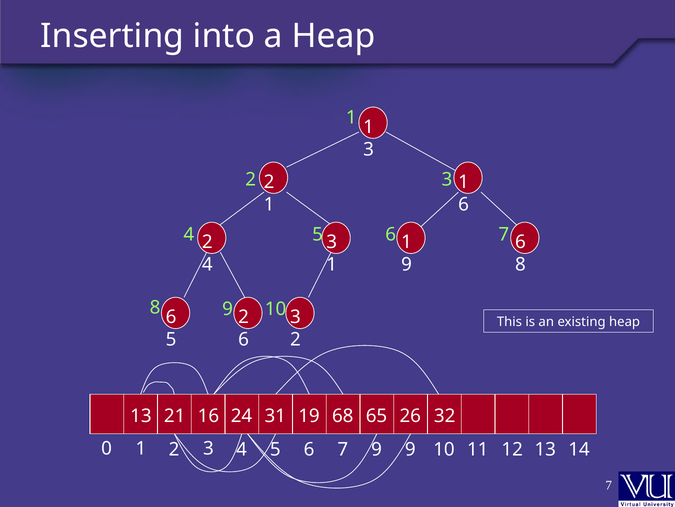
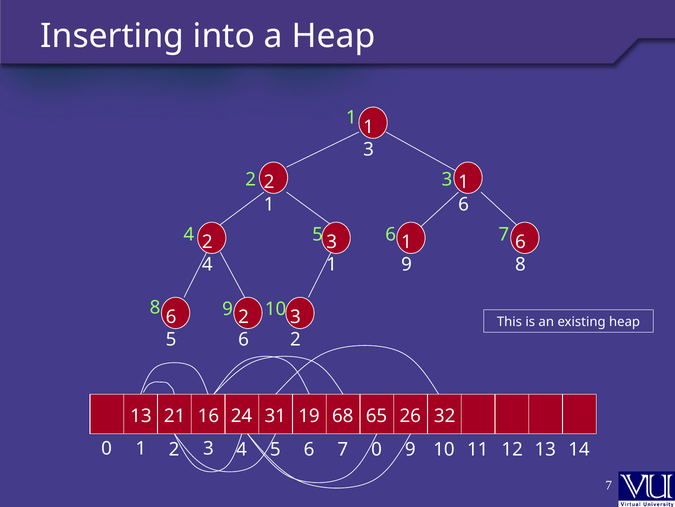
7 9: 9 -> 0
